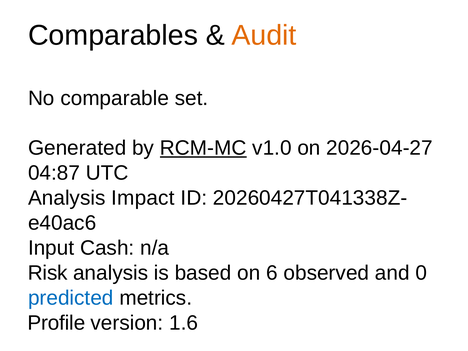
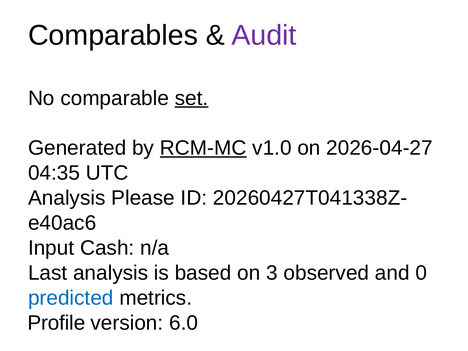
Audit colour: orange -> purple
set underline: none -> present
04:87: 04:87 -> 04:35
Impact: Impact -> Please
Risk: Risk -> Last
6: 6 -> 3
1.6: 1.6 -> 6.0
